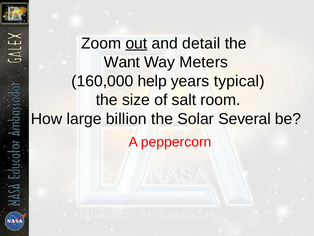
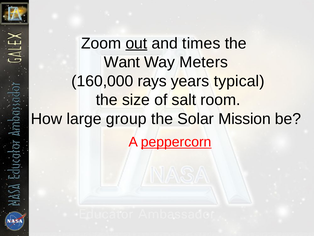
detail: detail -> times
help: help -> rays
billion: billion -> group
Several: Several -> Mission
peppercorn underline: none -> present
